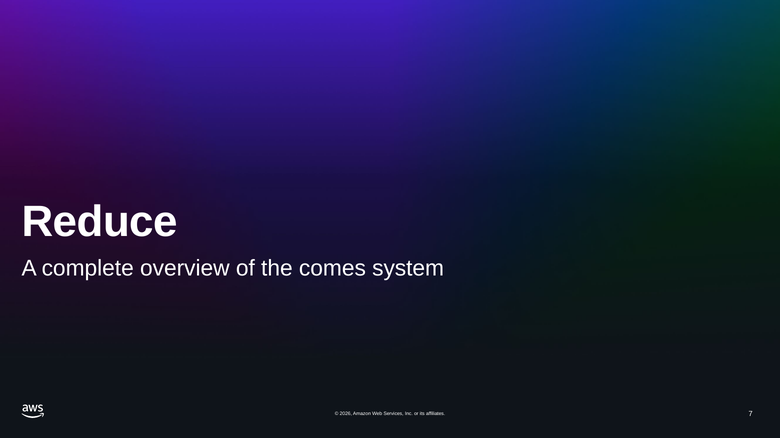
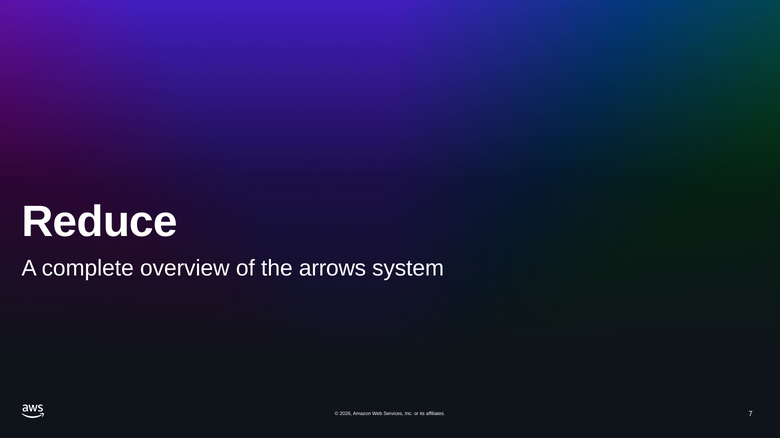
comes: comes -> arrows
